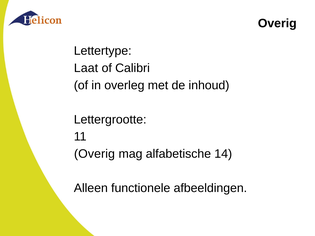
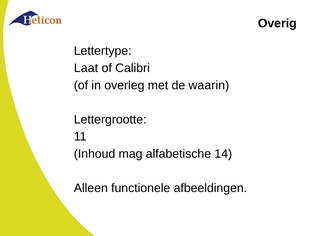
inhoud: inhoud -> waarin
Overig at (94, 154): Overig -> Inhoud
